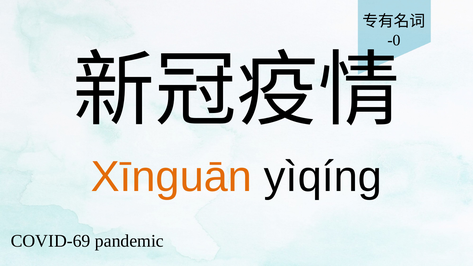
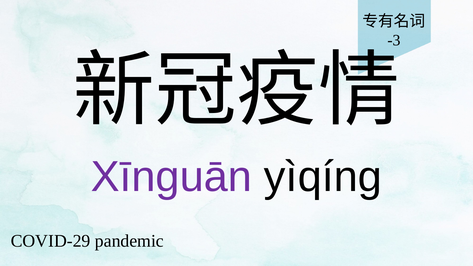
-0: -0 -> -3
Xīnguān colour: orange -> purple
COVID-69: COVID-69 -> COVID-29
